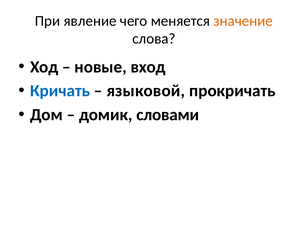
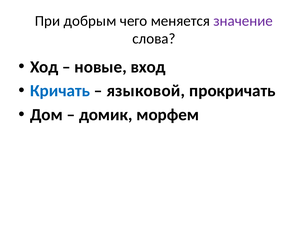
явление: явление -> добрым
значение colour: orange -> purple
словами: словами -> морфем
